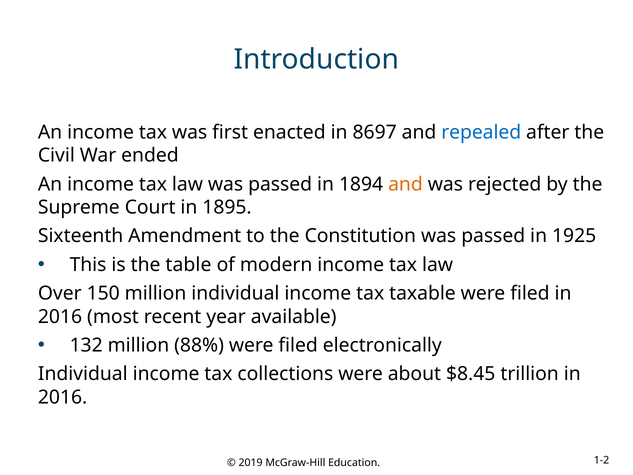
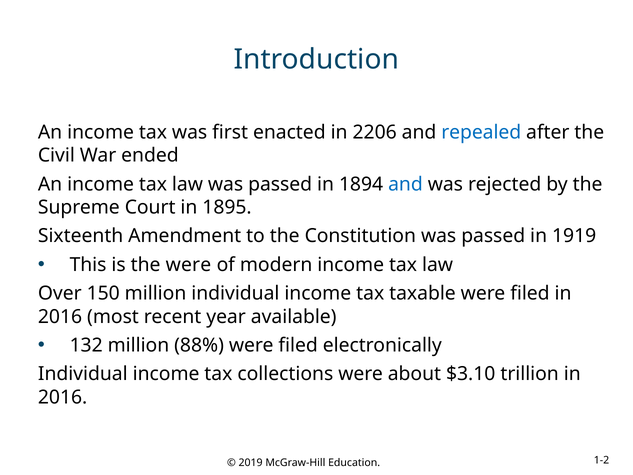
8697: 8697 -> 2206
and at (405, 184) colour: orange -> blue
1925: 1925 -> 1919
the table: table -> were
$8.45: $8.45 -> $3.10
